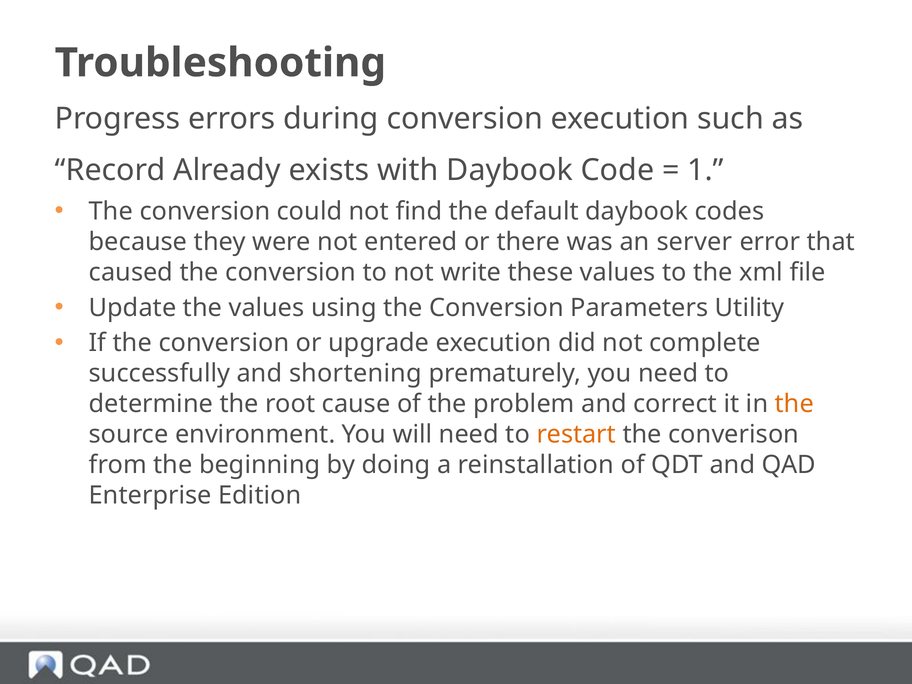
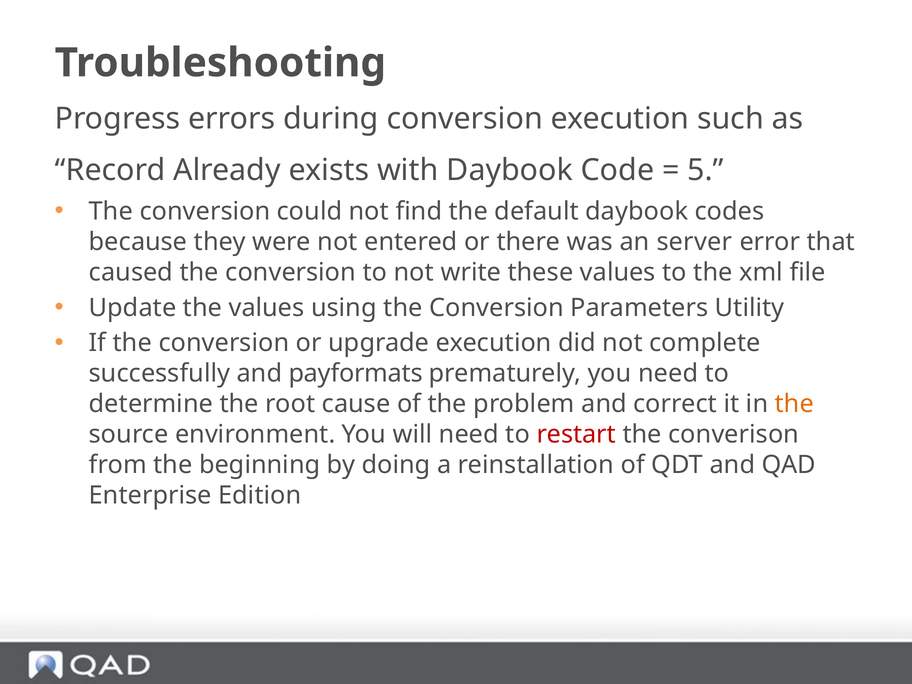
1: 1 -> 5
shortening: shortening -> payformats
restart colour: orange -> red
